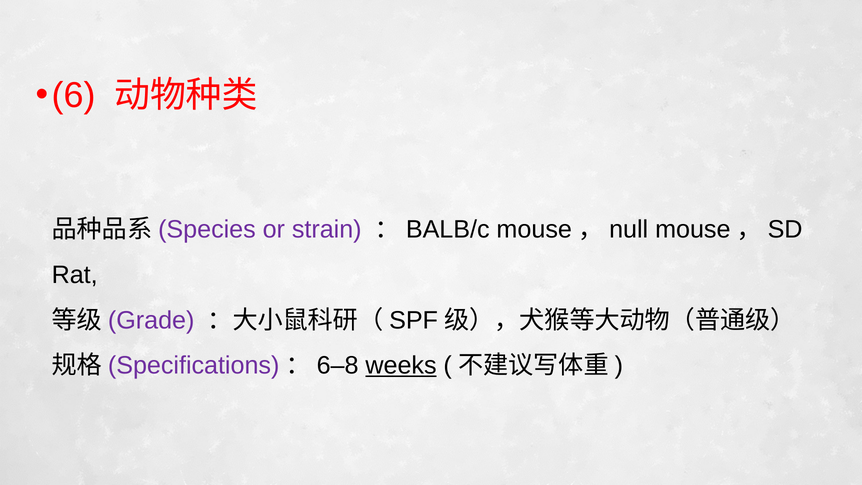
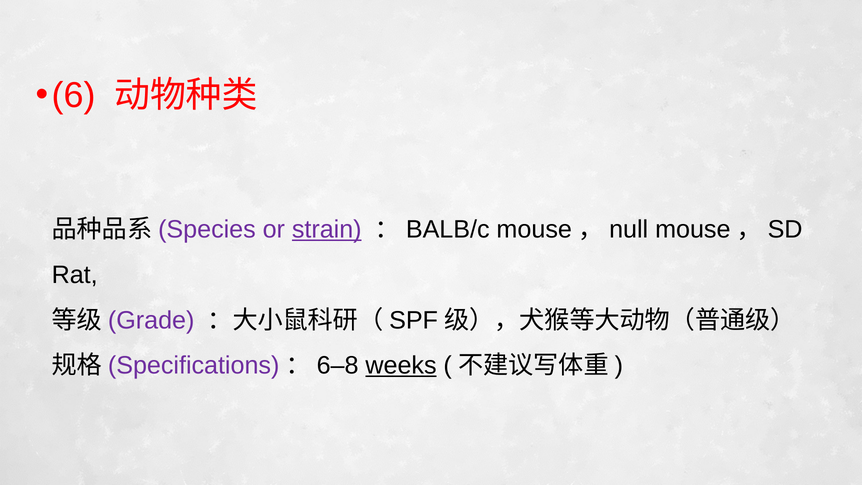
strain underline: none -> present
